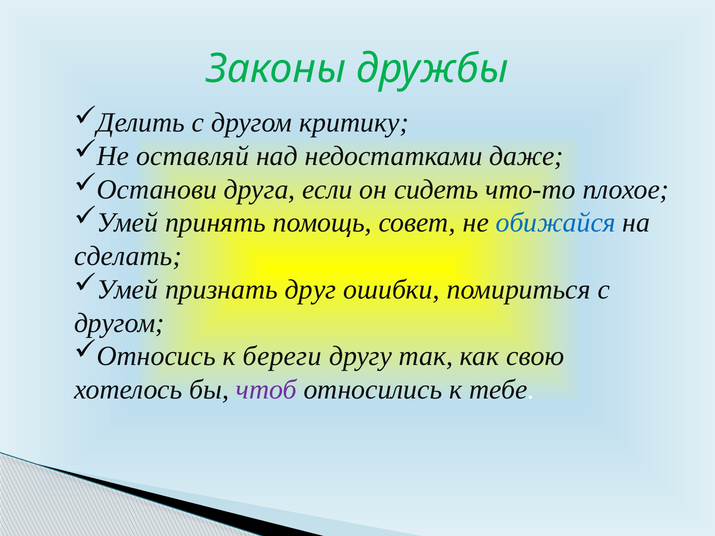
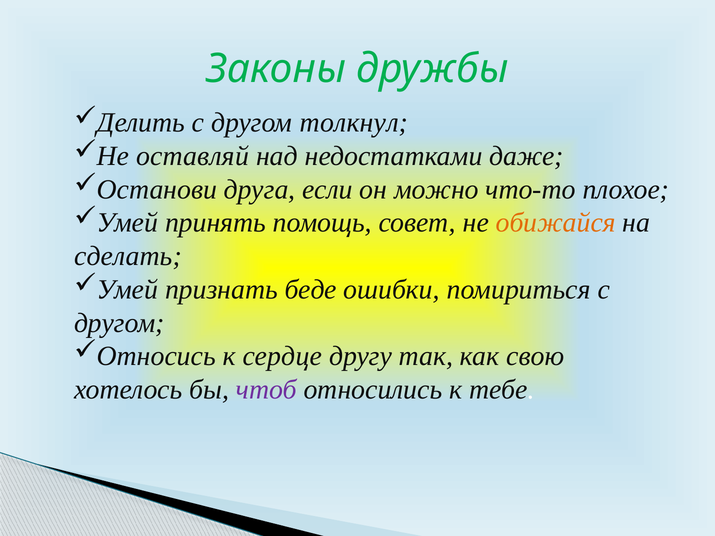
критику: критику -> толкнул
сидеть: сидеть -> можно
обижайся colour: blue -> orange
друг: друг -> беде
береги: береги -> сердце
